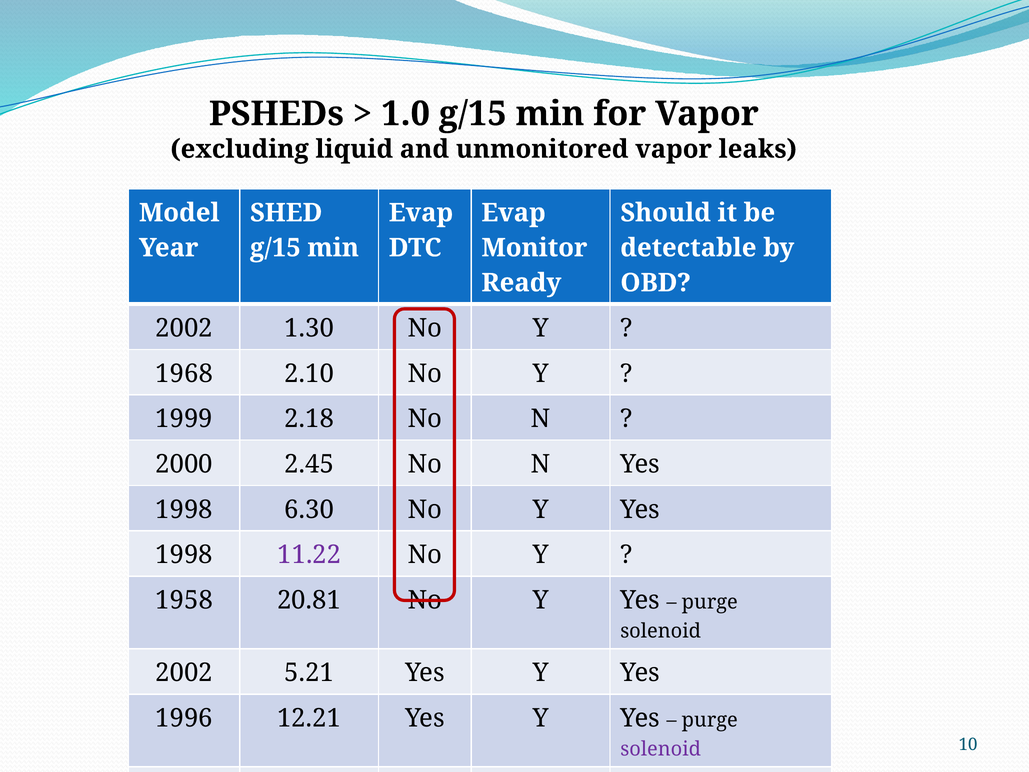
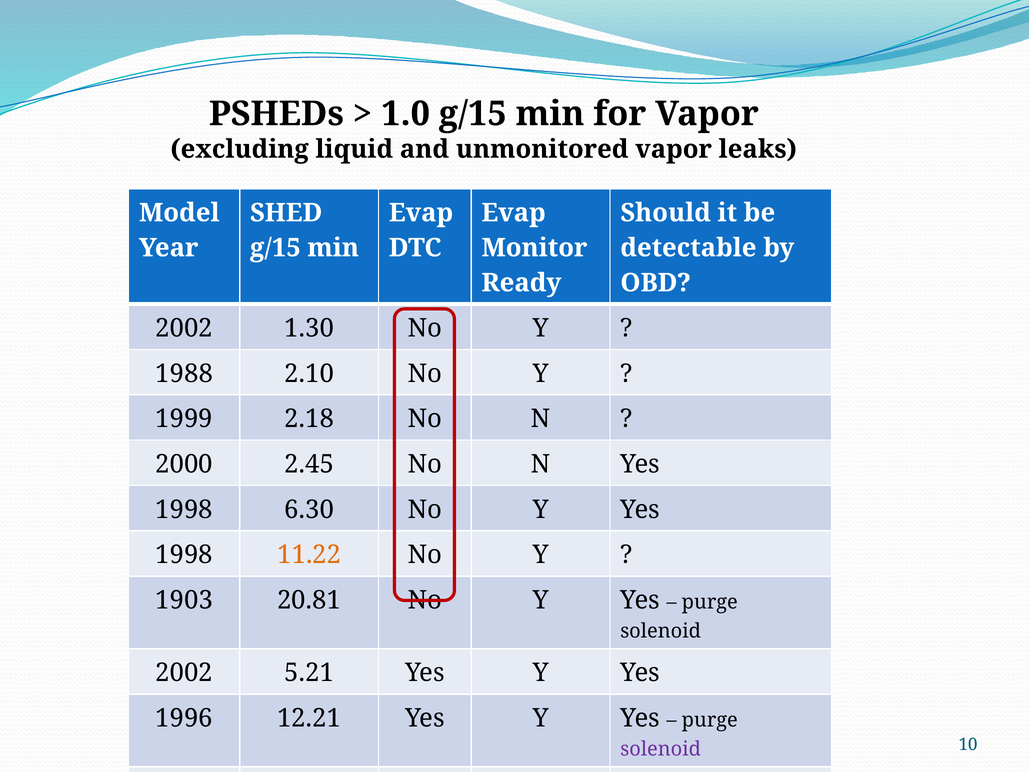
1968: 1968 -> 1988
11.22 colour: purple -> orange
1958: 1958 -> 1903
